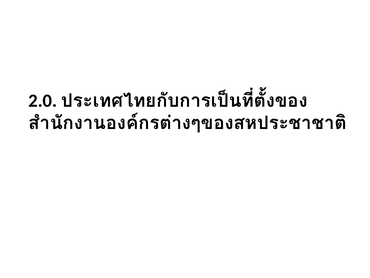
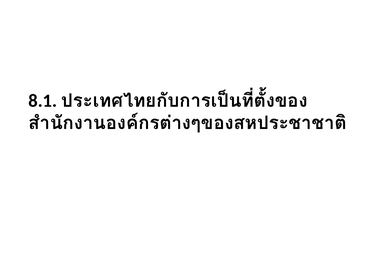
2.0: 2.0 -> 8.1
